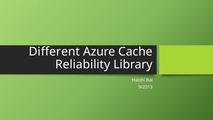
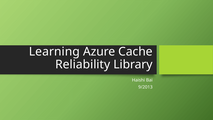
Different: Different -> Learning
